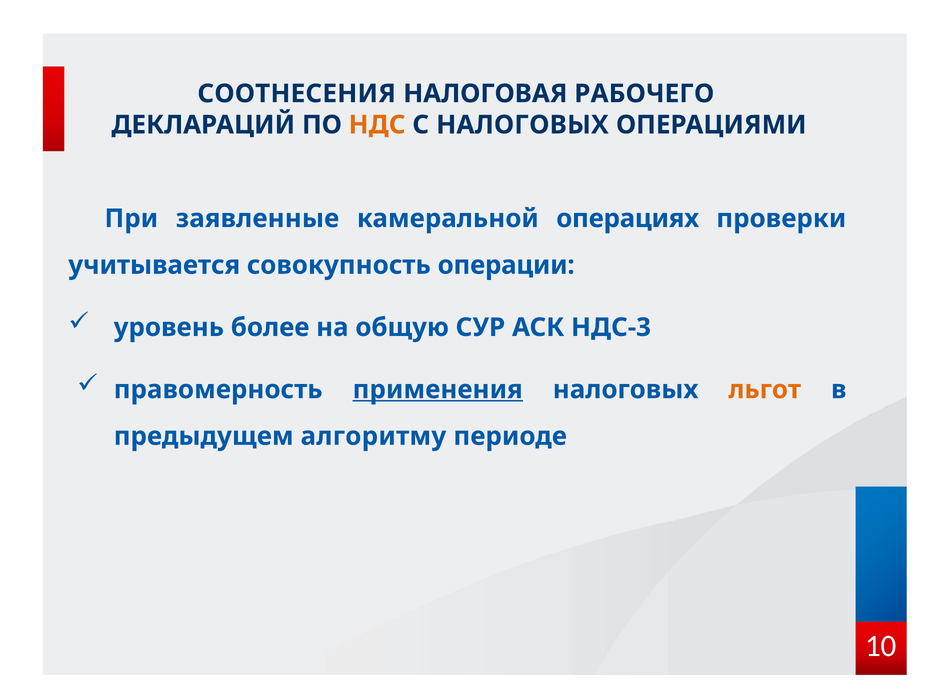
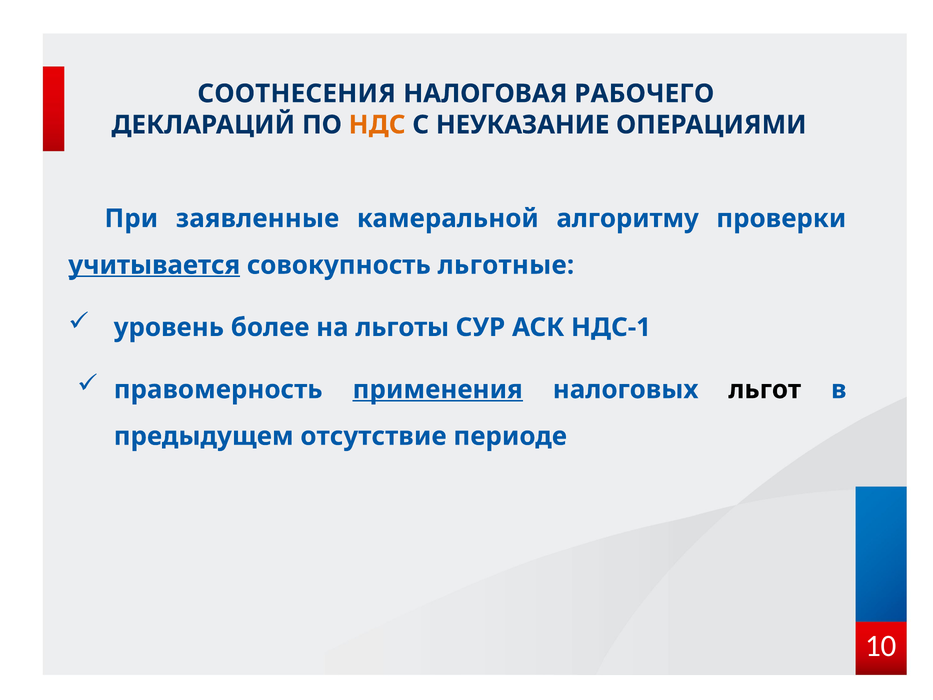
С НАЛОГОВЫХ: НАЛОГОВЫХ -> НЕУКАЗАНИЕ
операциях: операциях -> алгоритму
учитывается underline: none -> present
операции: операции -> льготные
общую: общую -> льготы
НДС-3: НДС-3 -> НДС-1
льгот colour: orange -> black
алгоритму: алгоритму -> отсутствие
